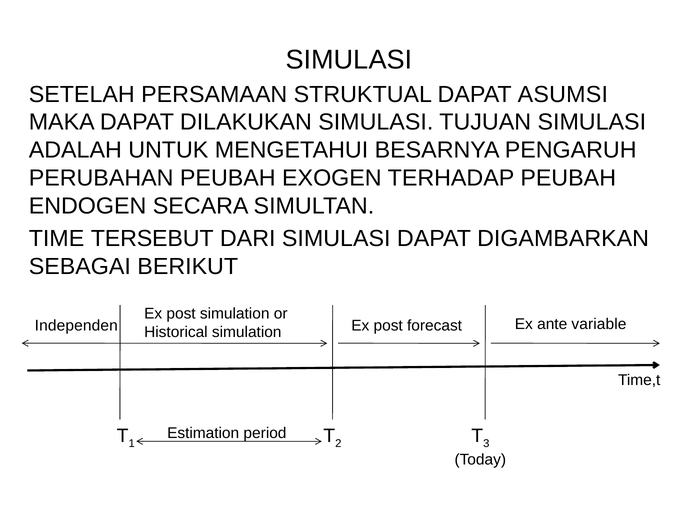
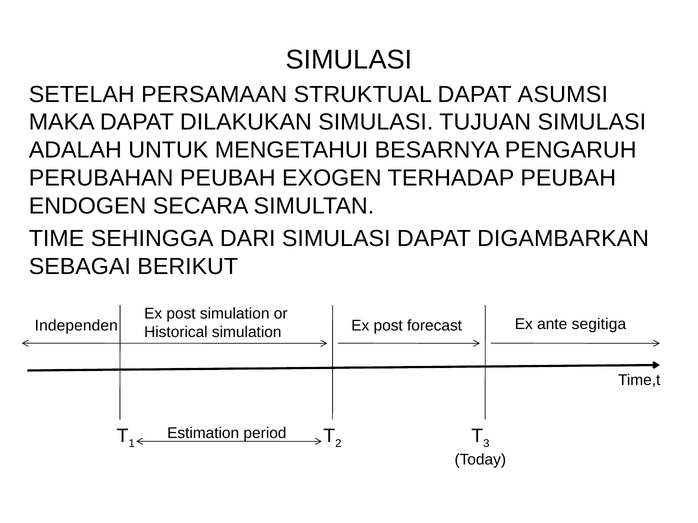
TERSEBUT: TERSEBUT -> SEHINGGA
variable: variable -> segitiga
